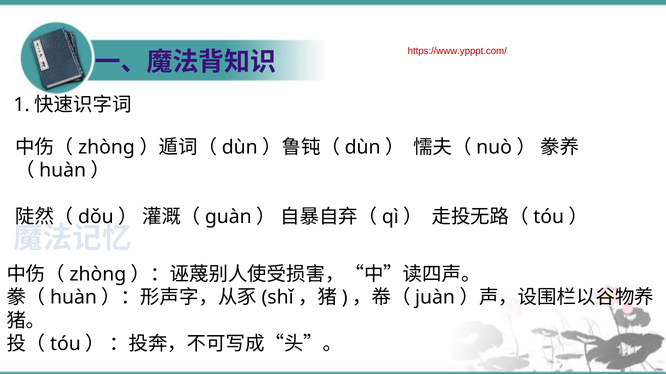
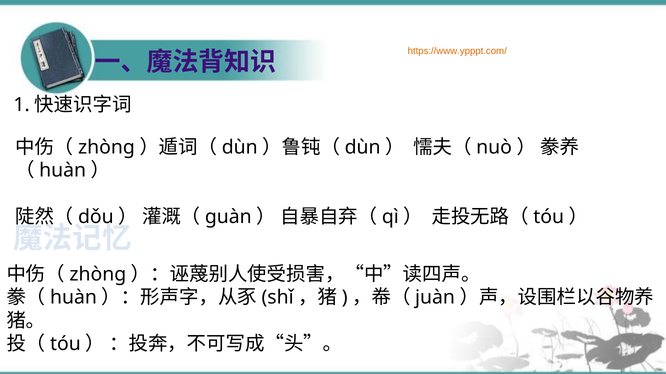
https://www.ypppt.com/ colour: red -> orange
